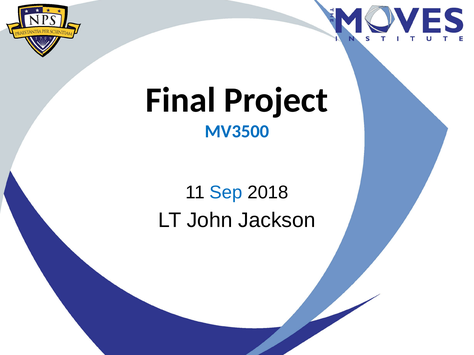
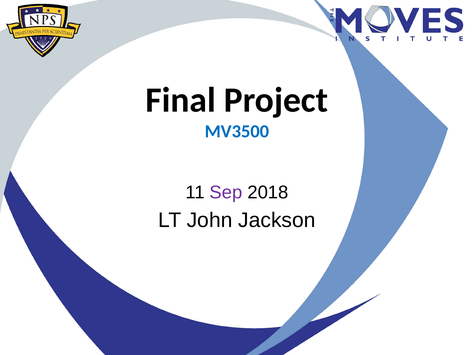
Sep colour: blue -> purple
